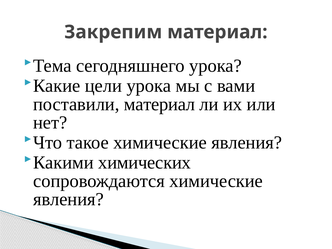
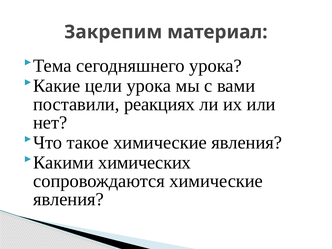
поставили материал: материал -> реакциях
